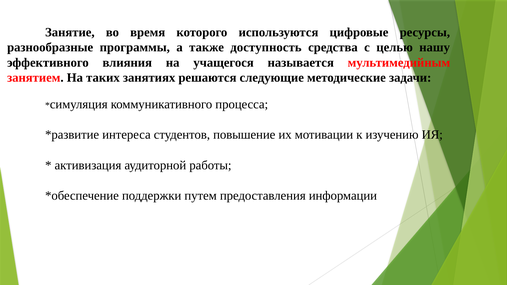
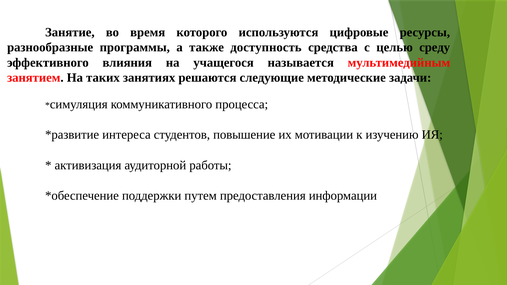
нашу: нашу -> среду
